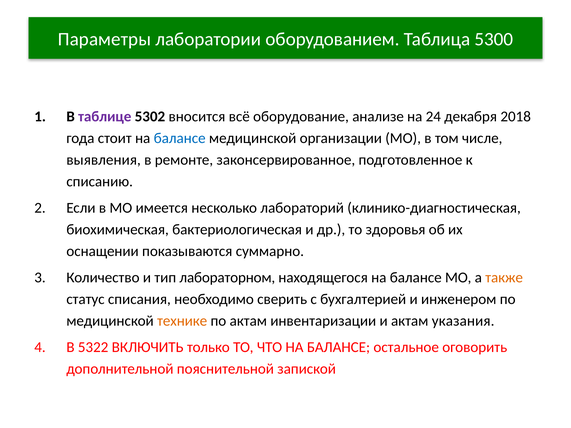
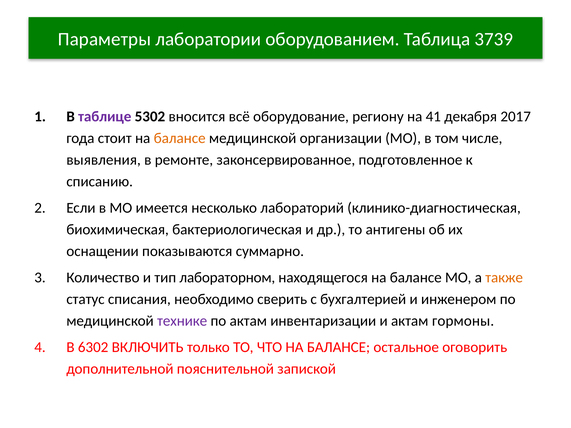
5300: 5300 -> 3739
анализе: анализе -> региону
24: 24 -> 41
2018: 2018 -> 2017
балансе at (180, 138) colour: blue -> orange
здоровья: здоровья -> антигены
технике colour: orange -> purple
указания: указания -> гормоны
5322: 5322 -> 6302
